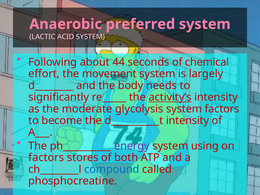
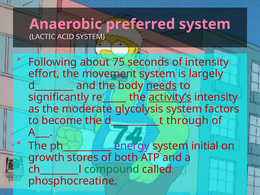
44: 44 -> 75
of chemical: chemical -> intensity
needs underline: none -> present
d__________t intensity: intensity -> through
using: using -> initial
factors at (46, 158): factors -> growth
compound colour: blue -> green
